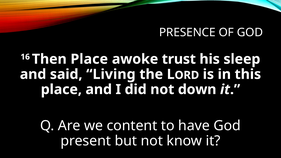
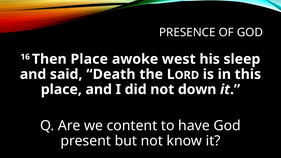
trust: trust -> west
Living: Living -> Death
